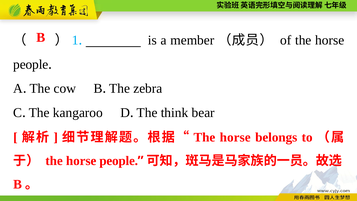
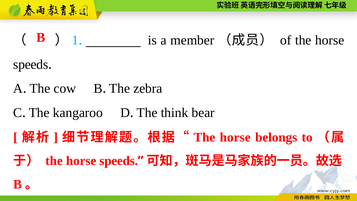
people at (31, 64): people -> speeds
people at (119, 161): people -> speeds
